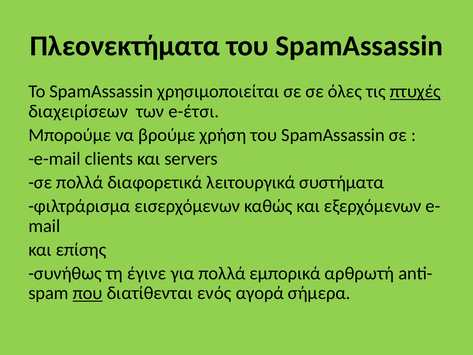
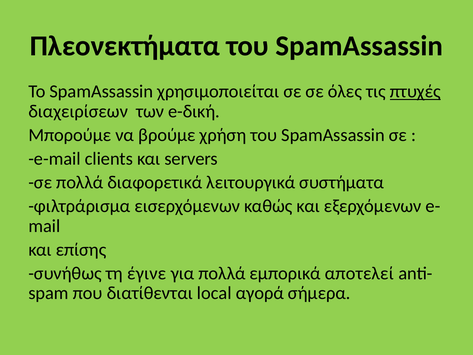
e-έτσι: e-έτσι -> e-δική
αρθρωτή: αρθρωτή -> αποτελεί
που underline: present -> none
ενός: ενός -> local
